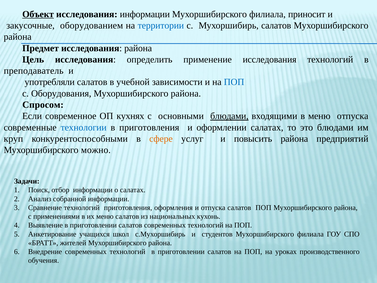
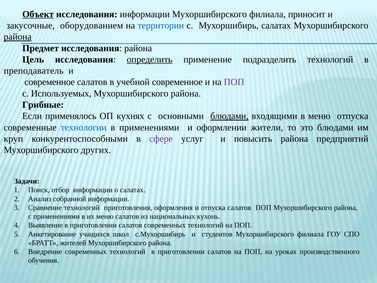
Мухоршибирь салатов: салатов -> салатах
района at (18, 37) underline: none -> present
определить underline: none -> present
применение исследования: исследования -> подразделить
употребляли at (50, 82): употребляли -> современное
учебной зависимости: зависимости -> современное
ПОП at (234, 82) colour: blue -> purple
Оборудования: Оборудования -> Используемых
Спросом: Спросом -> Грибные
современное: современное -> применялось
в приготовления: приготовления -> применениями
оформлении салатах: салатах -> жители
сфере colour: orange -> purple
можно: можно -> других
